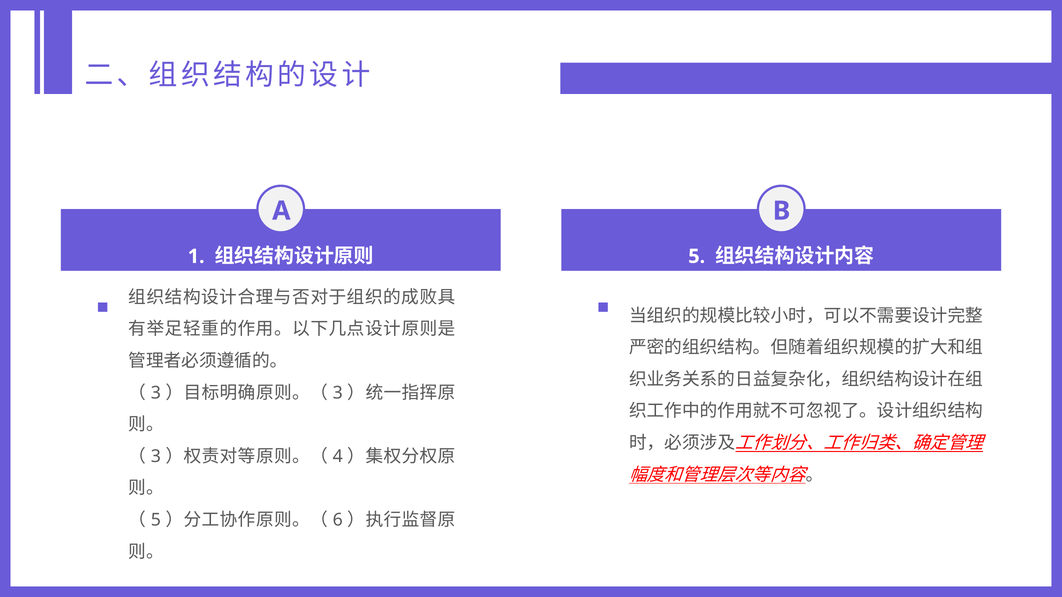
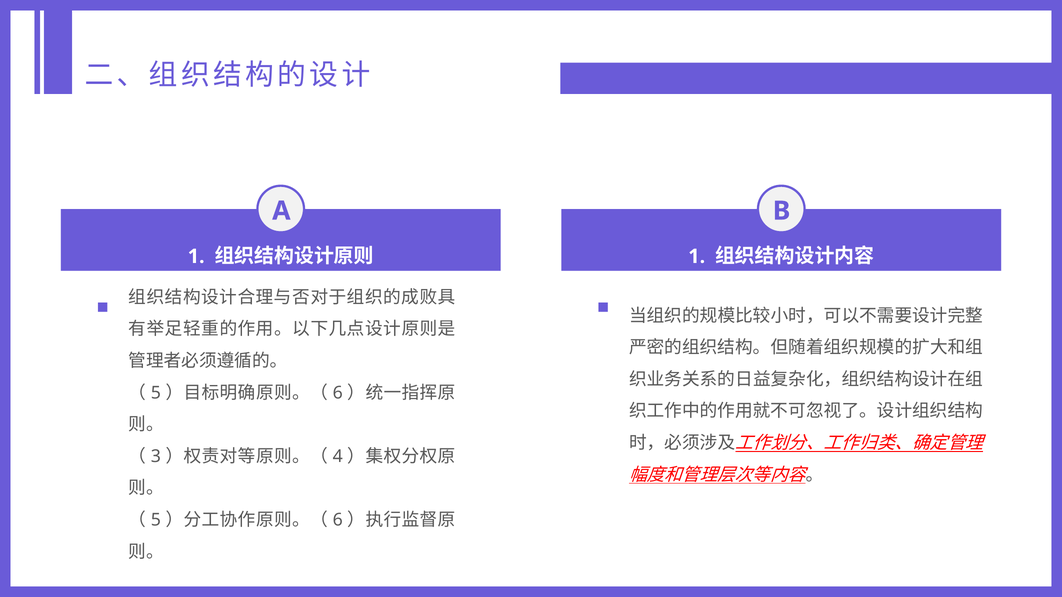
5 at (697, 257): 5 -> 1
3 at (156, 393): 3 -> 5
3 at (338, 393): 3 -> 6
